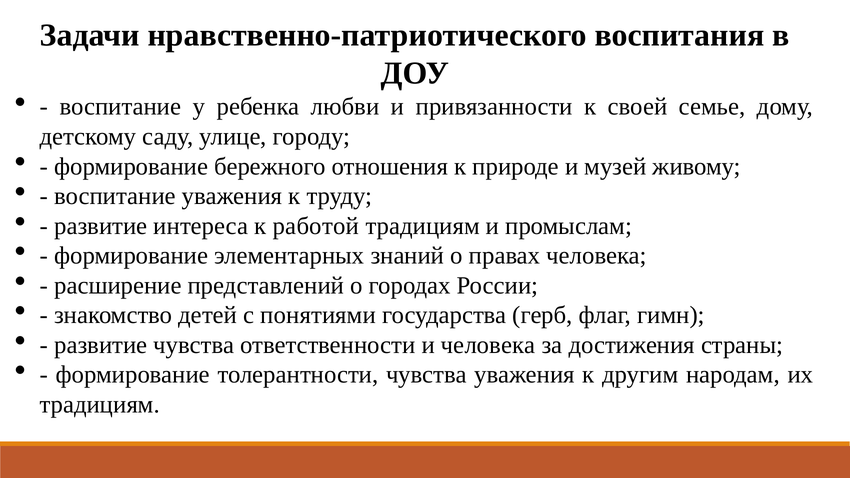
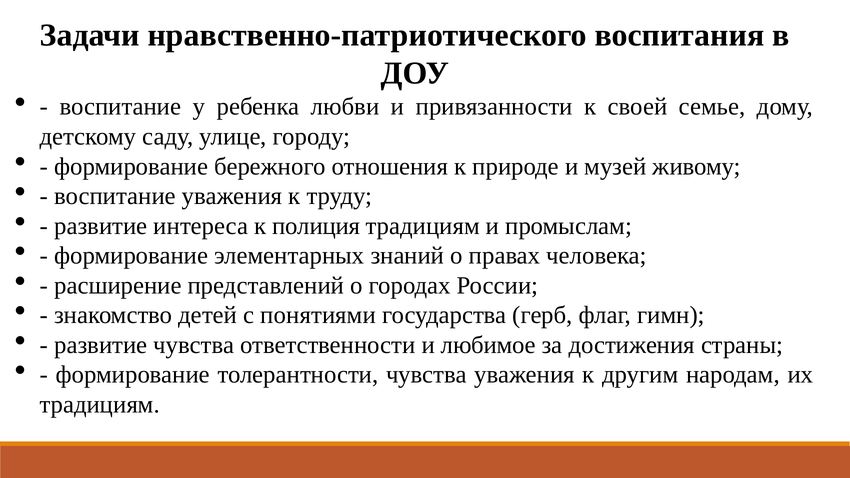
работой: работой -> полиция
и человека: человека -> любимое
